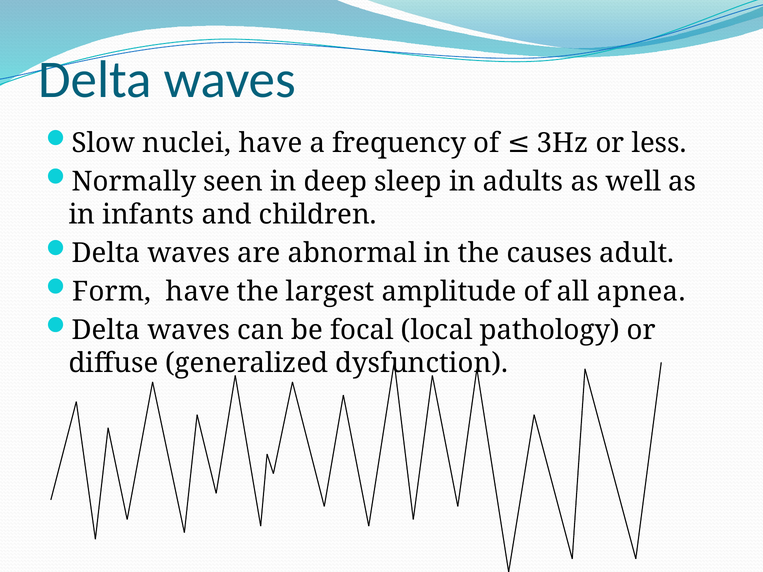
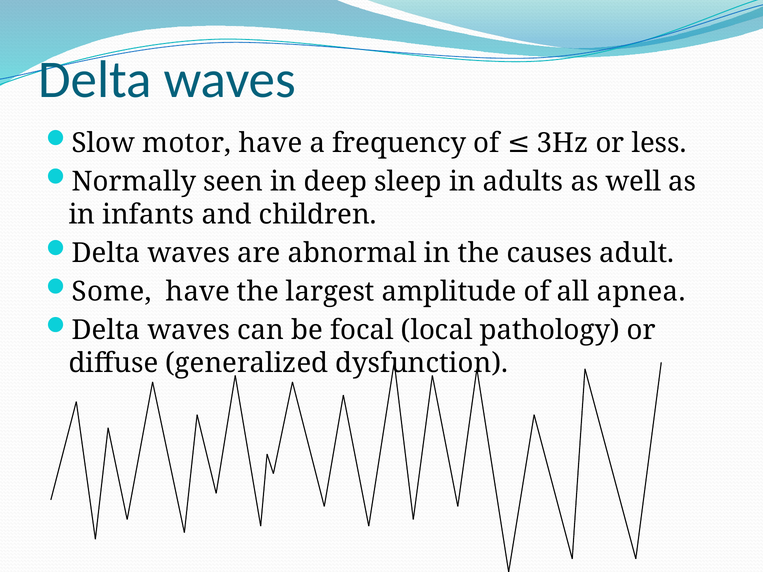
nuclei: nuclei -> motor
Form: Form -> Some
